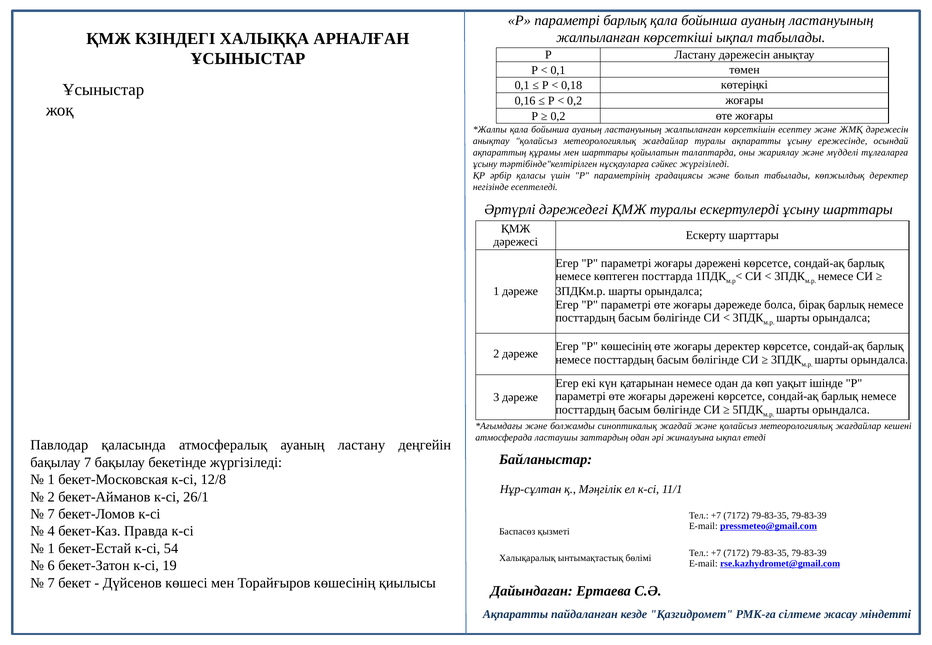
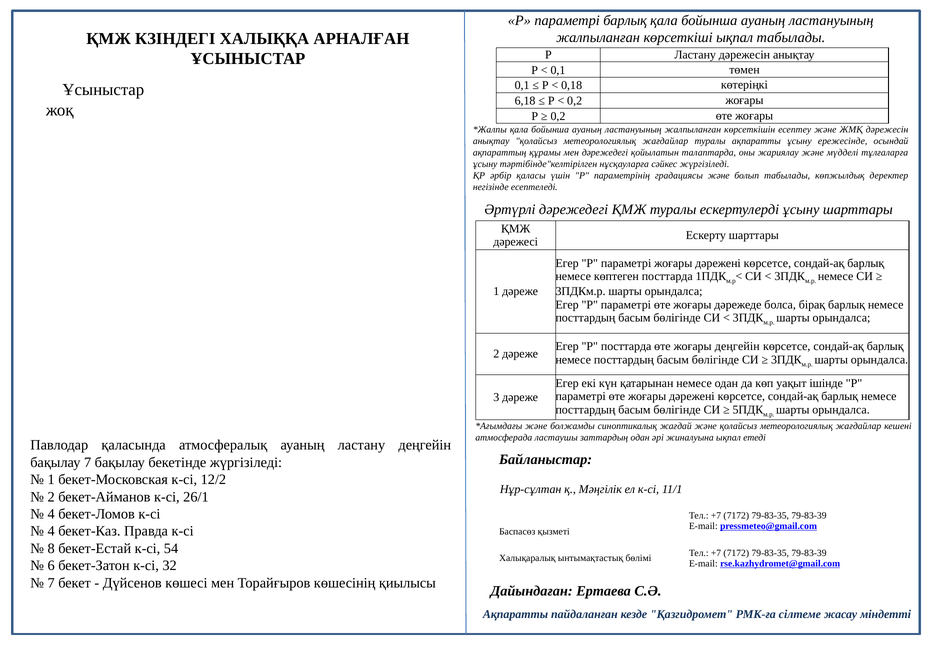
0,16: 0,16 -> 6,18
мен шарттары: шарттары -> дәрежедегі
Р көшесінің: көшесінің -> посттарда
жоғары деректер: деректер -> деңгейін
12/8: 12/8 -> 12/2
7 at (51, 514): 7 -> 4
1 at (51, 549): 1 -> 8
19: 19 -> 32
